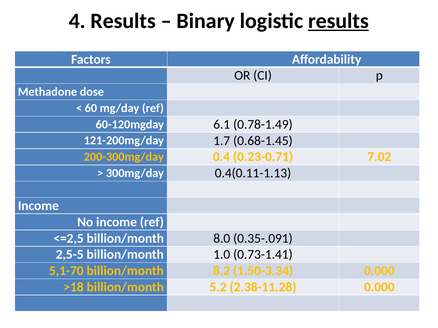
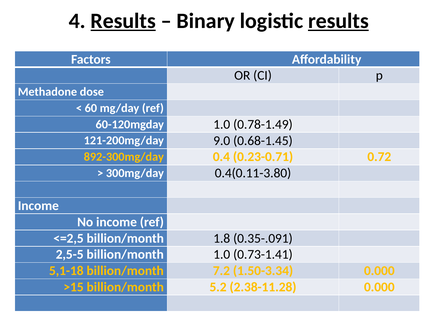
Results at (123, 21) underline: none -> present
60-120mgday 6.1: 6.1 -> 1.0
1.7: 1.7 -> 9.0
200-300mg/day: 200-300mg/day -> 892-300mg/day
7.02: 7.02 -> 0.72
0.4(0.11-1.13: 0.4(0.11-1.13 -> 0.4(0.11-3.80
8.0: 8.0 -> 1.8
5,1-70: 5,1-70 -> 5,1-18
8.2: 8.2 -> 7.2
>18: >18 -> >15
